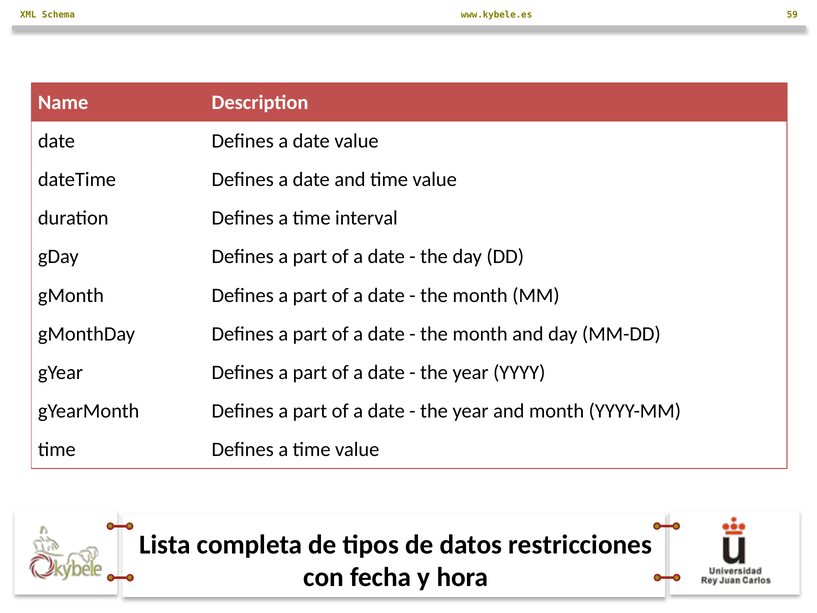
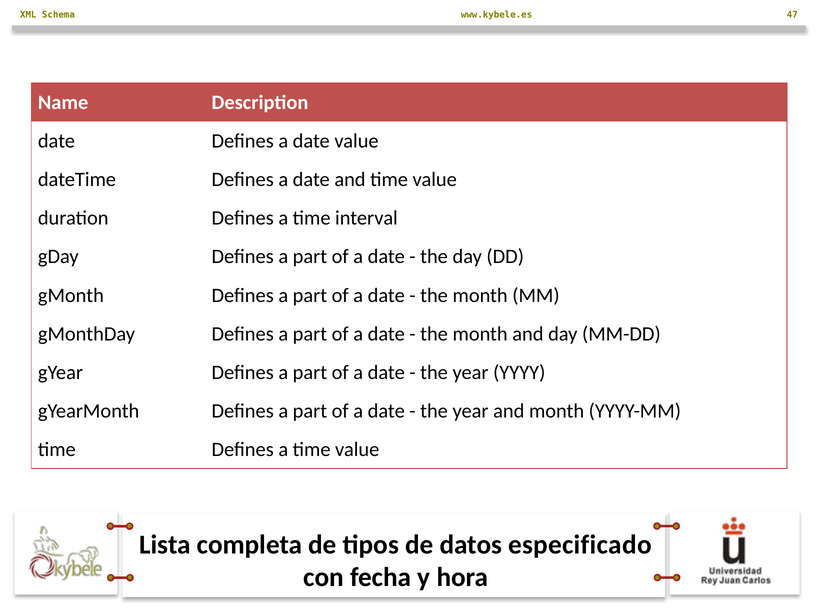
59: 59 -> 47
restricciones: restricciones -> especificado
